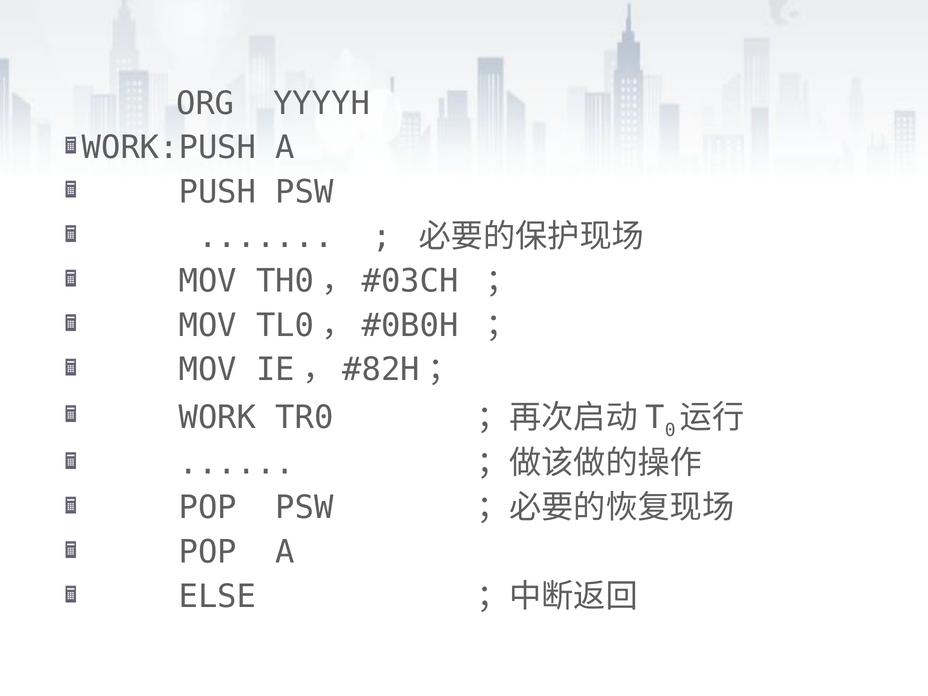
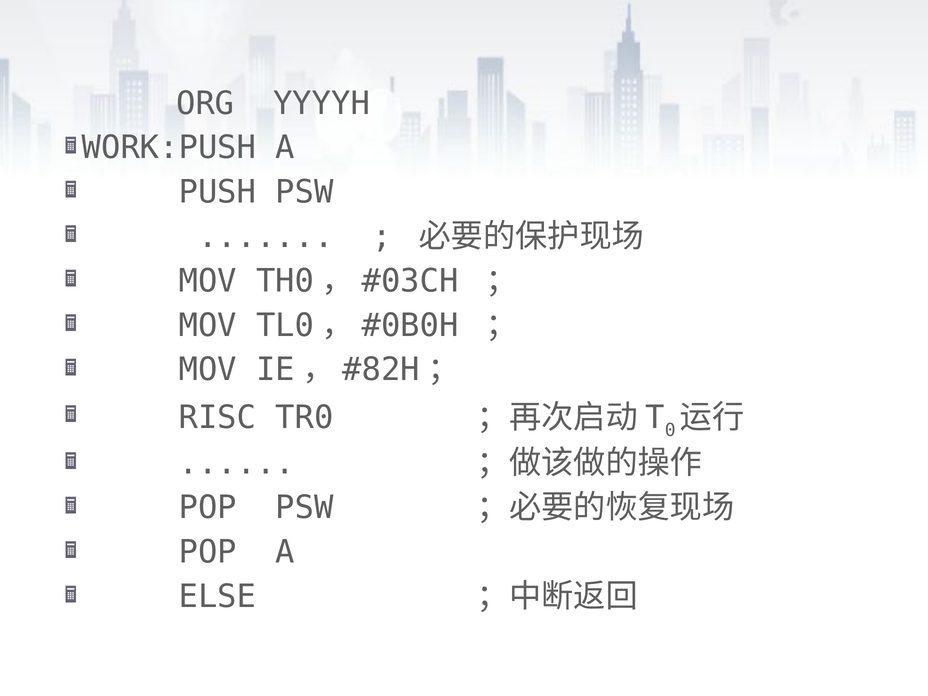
WORK: WORK -> RISC
